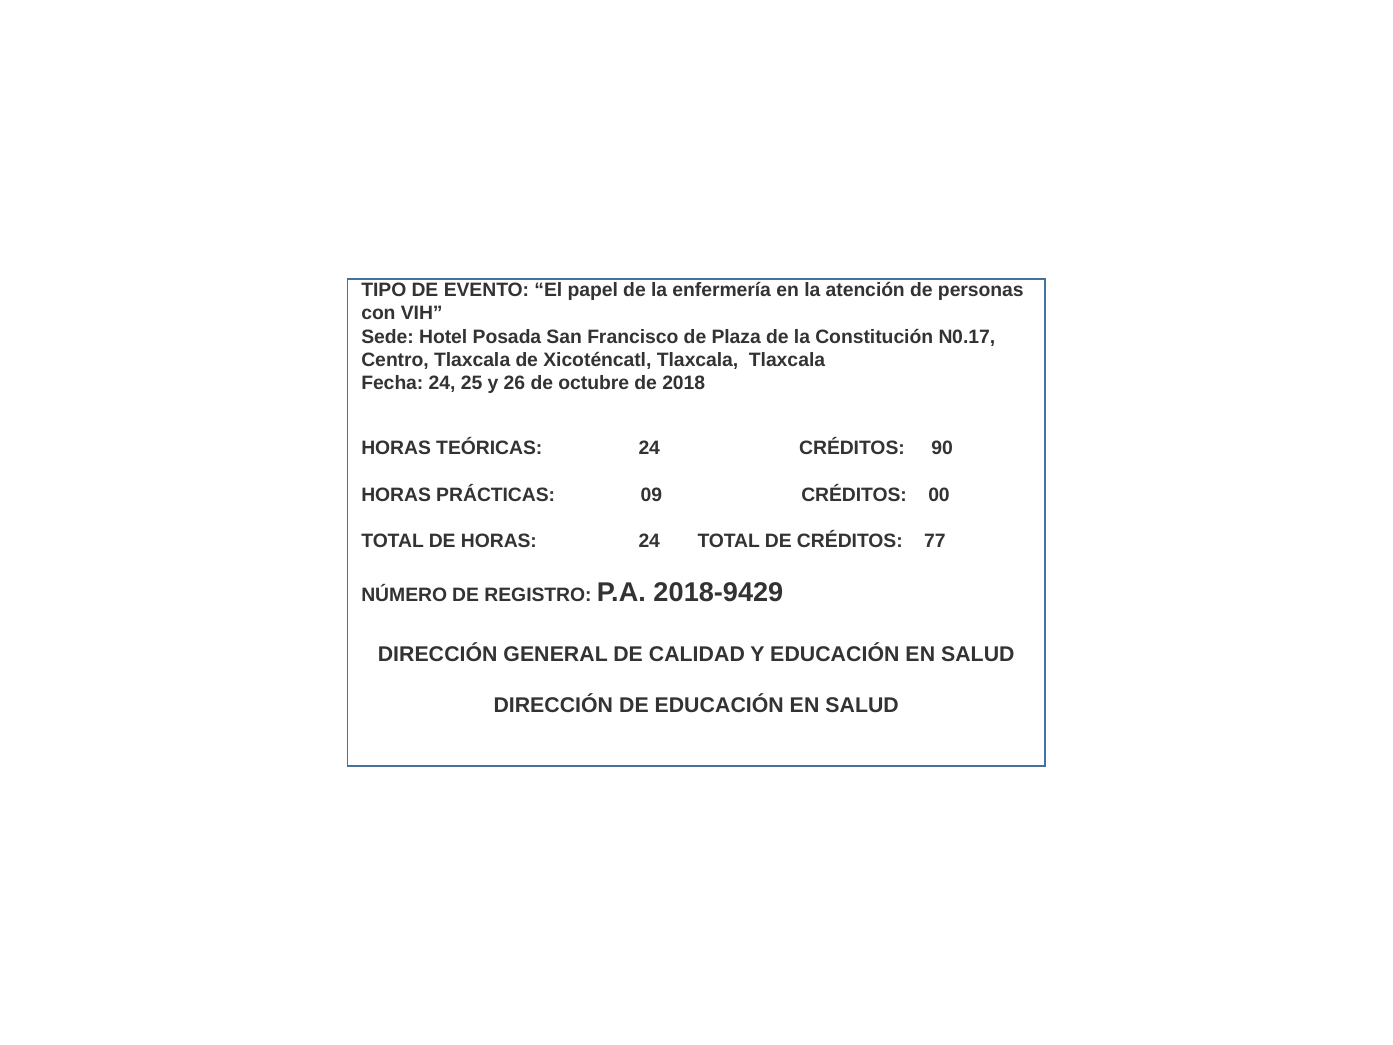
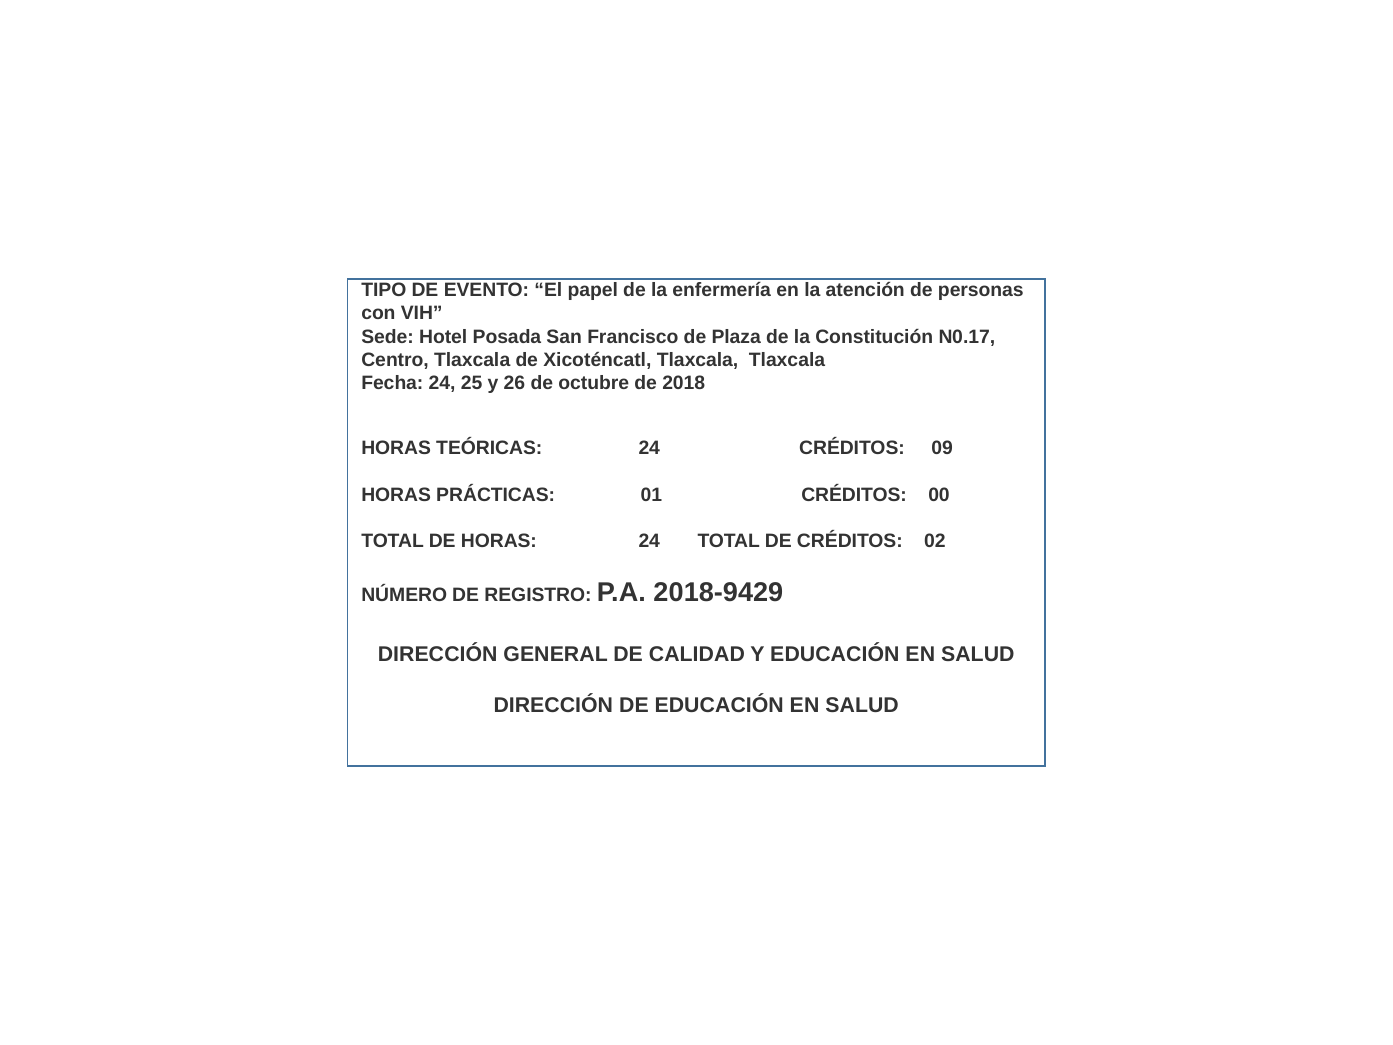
90: 90 -> 09
09: 09 -> 01
77: 77 -> 02
